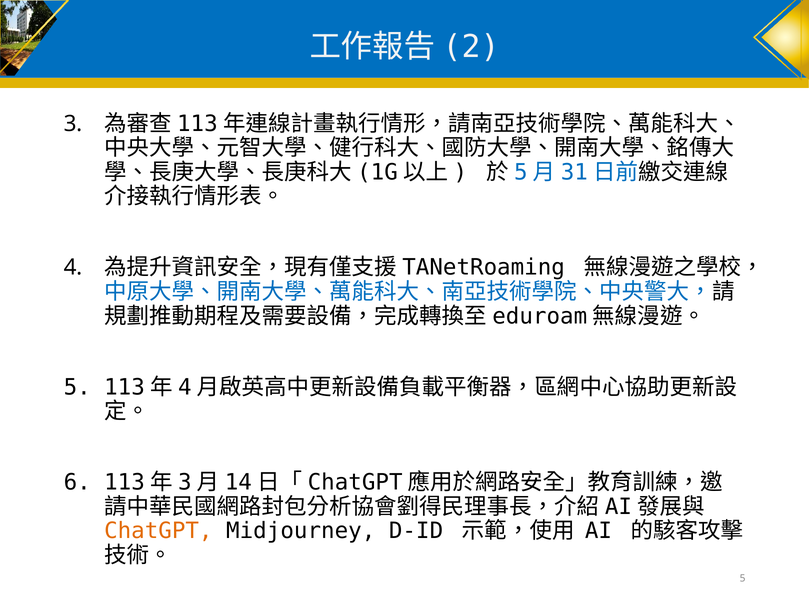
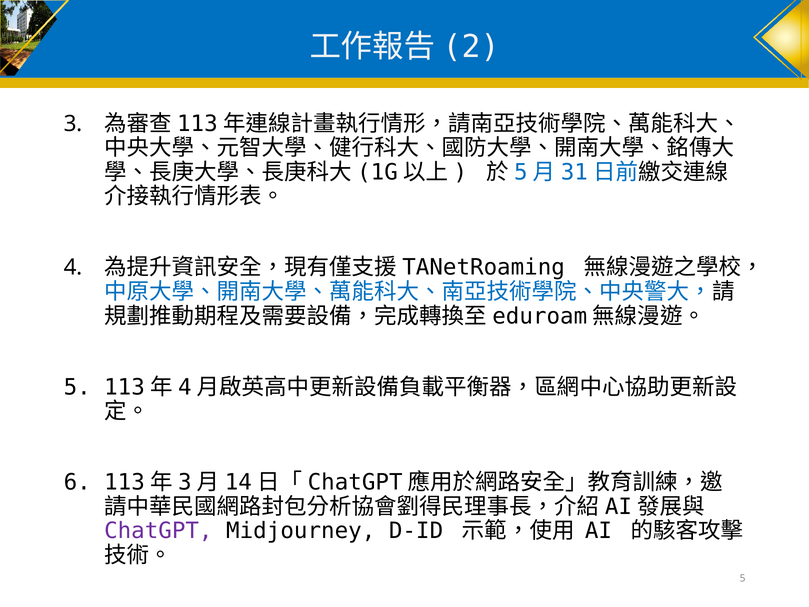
ChatGPT colour: orange -> purple
